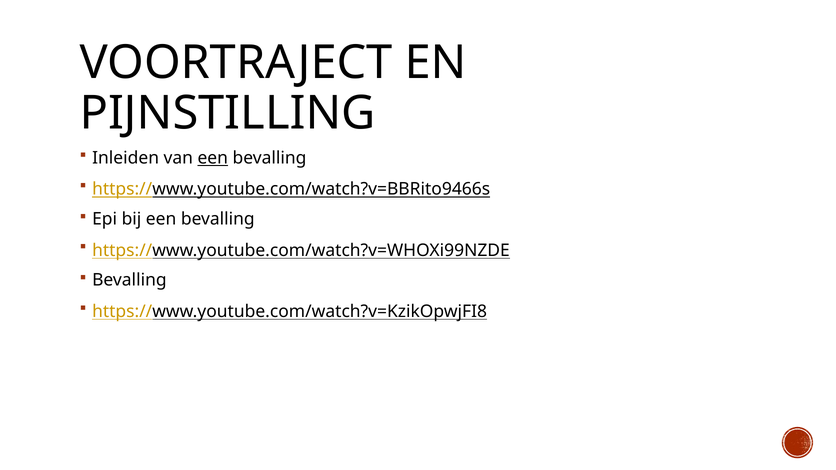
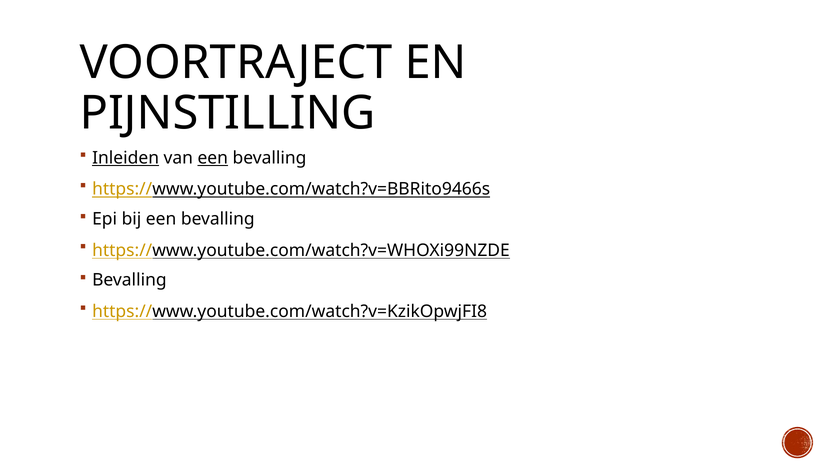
Inleiden underline: none -> present
